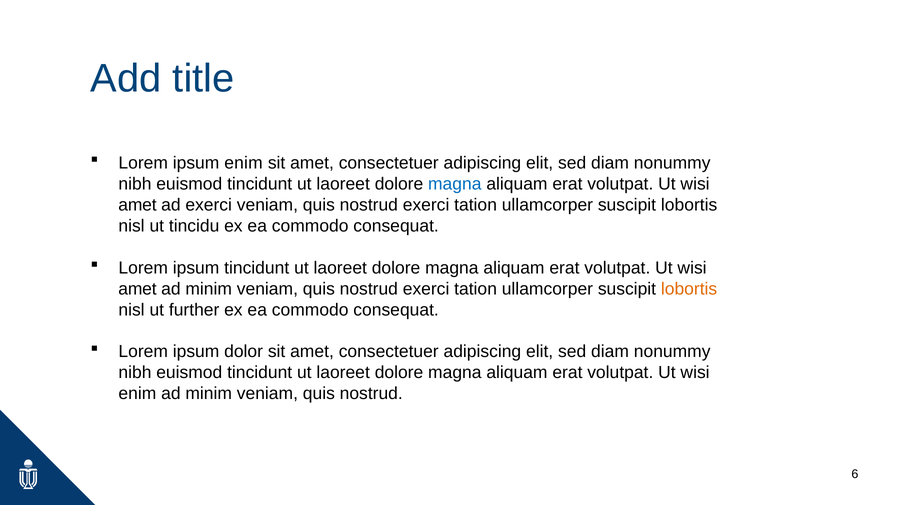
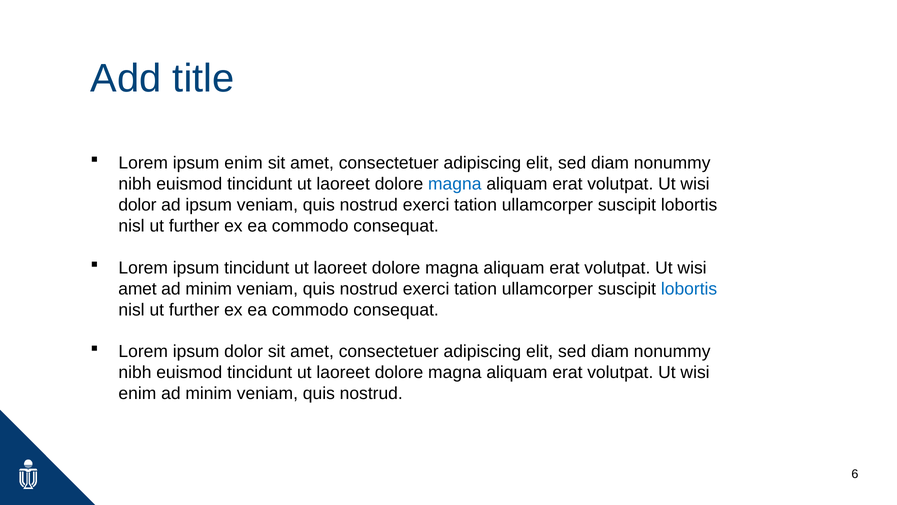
amet at (137, 205): amet -> dolor
ad exerci: exerci -> ipsum
tincidu at (194, 226): tincidu -> further
lobortis at (689, 289) colour: orange -> blue
